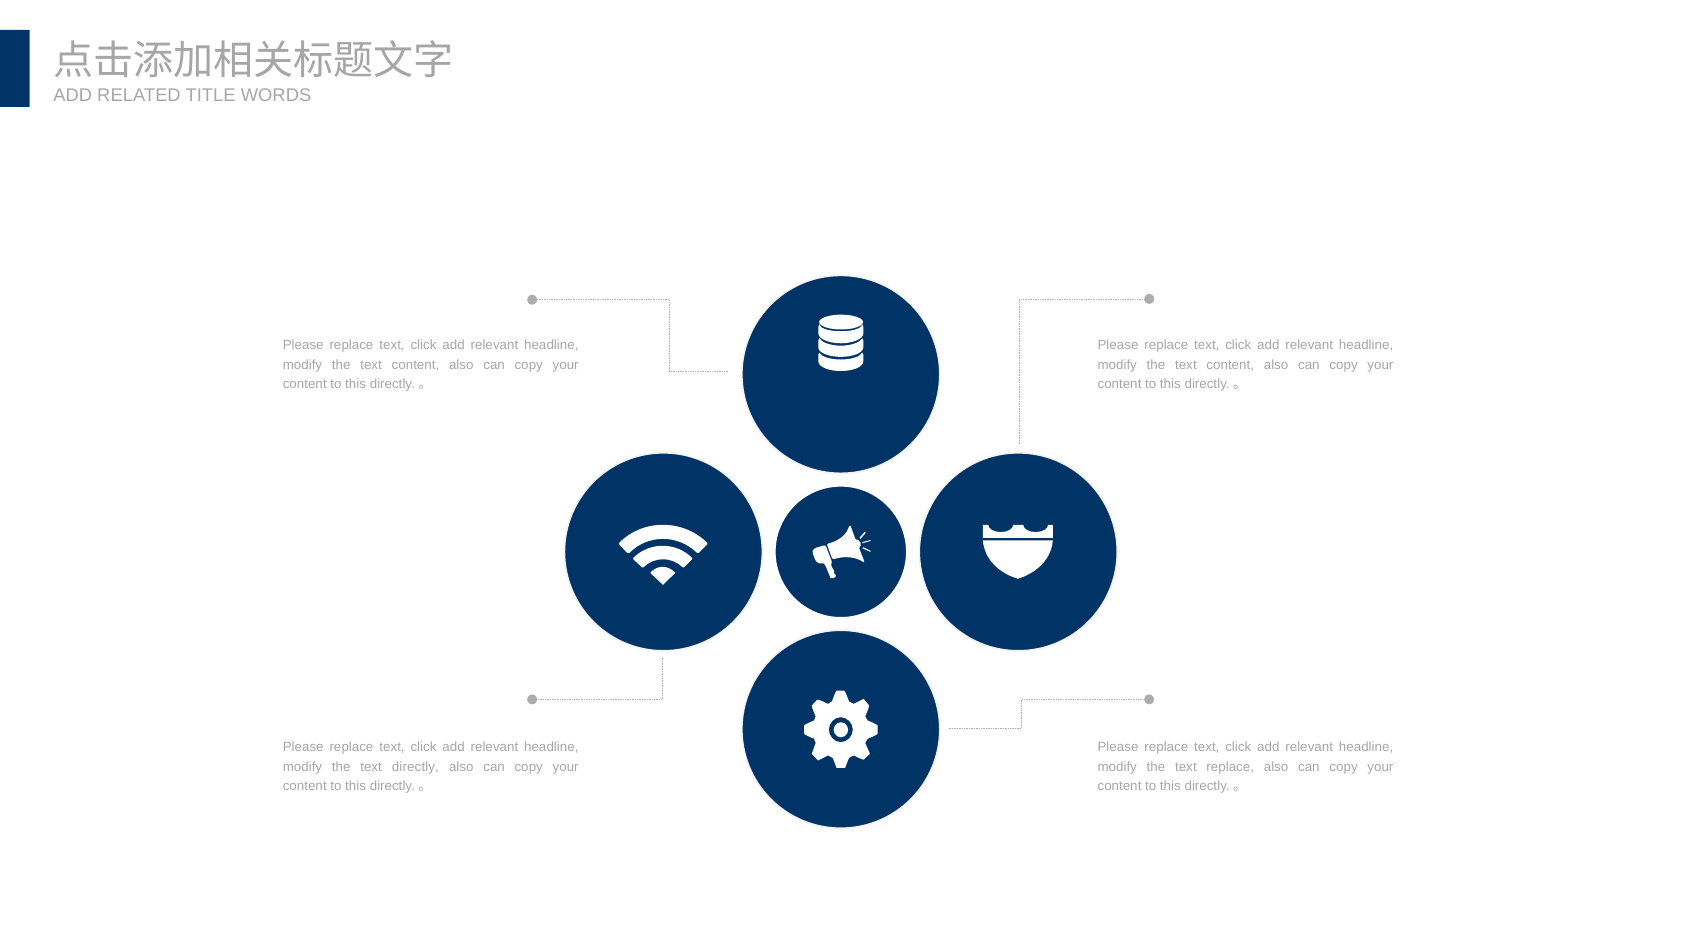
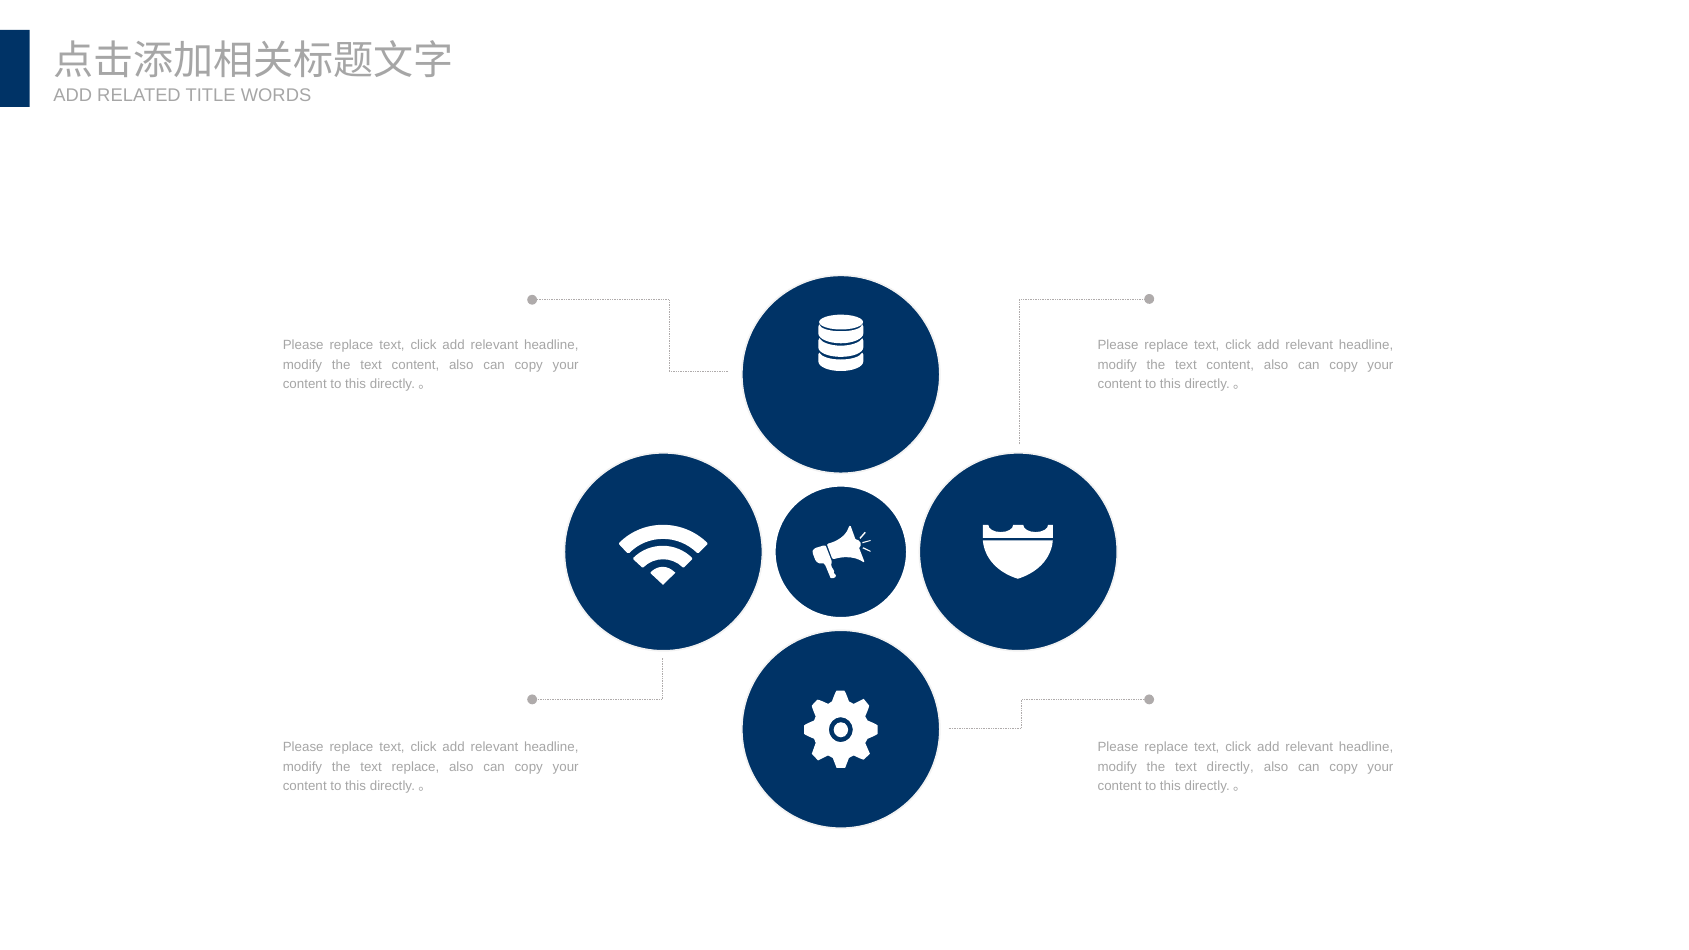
text directly: directly -> replace
text replace: replace -> directly
